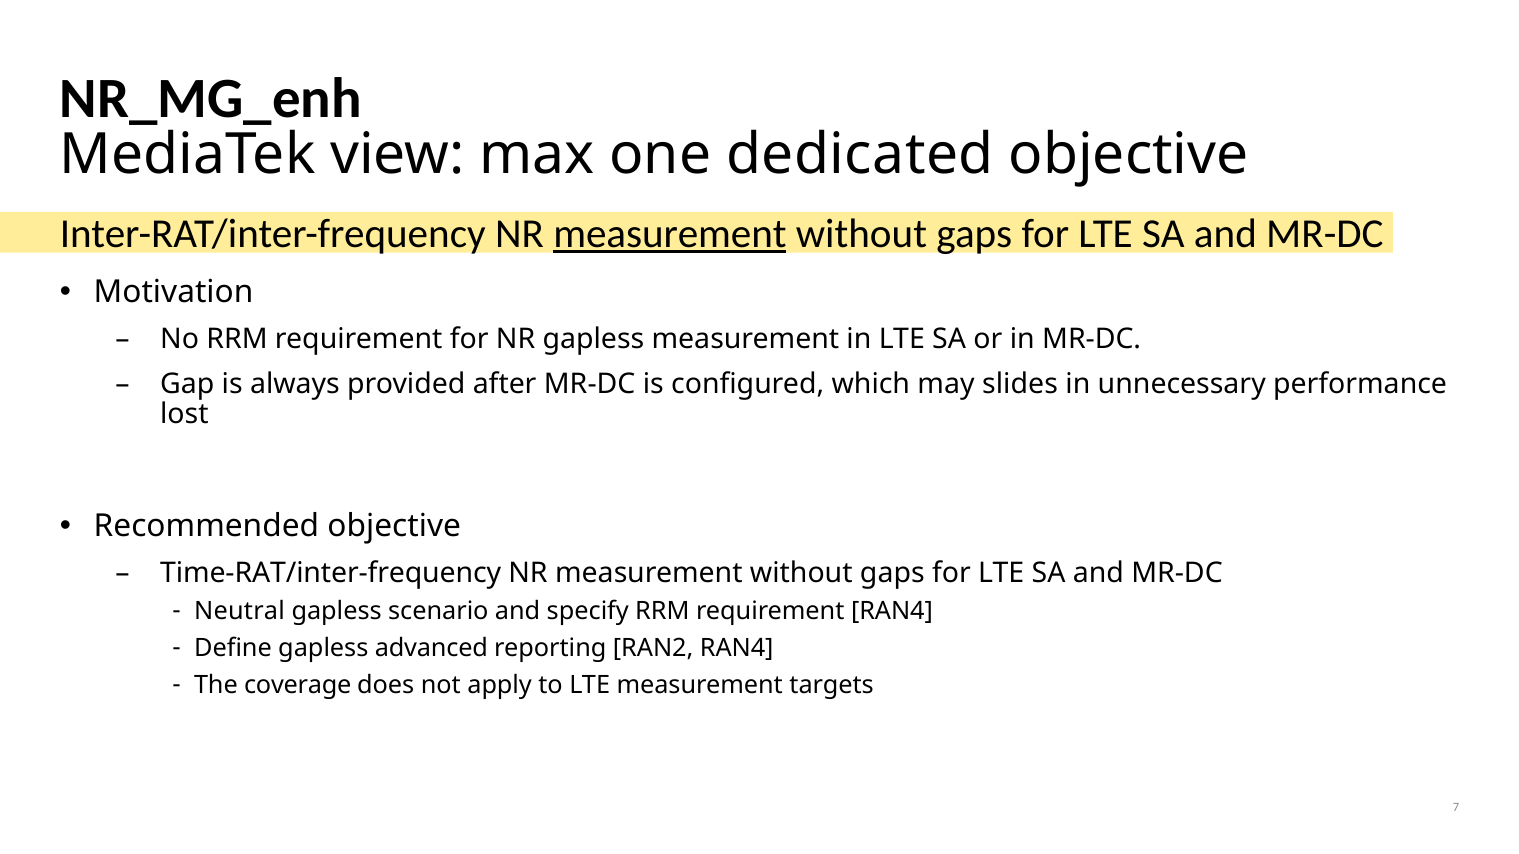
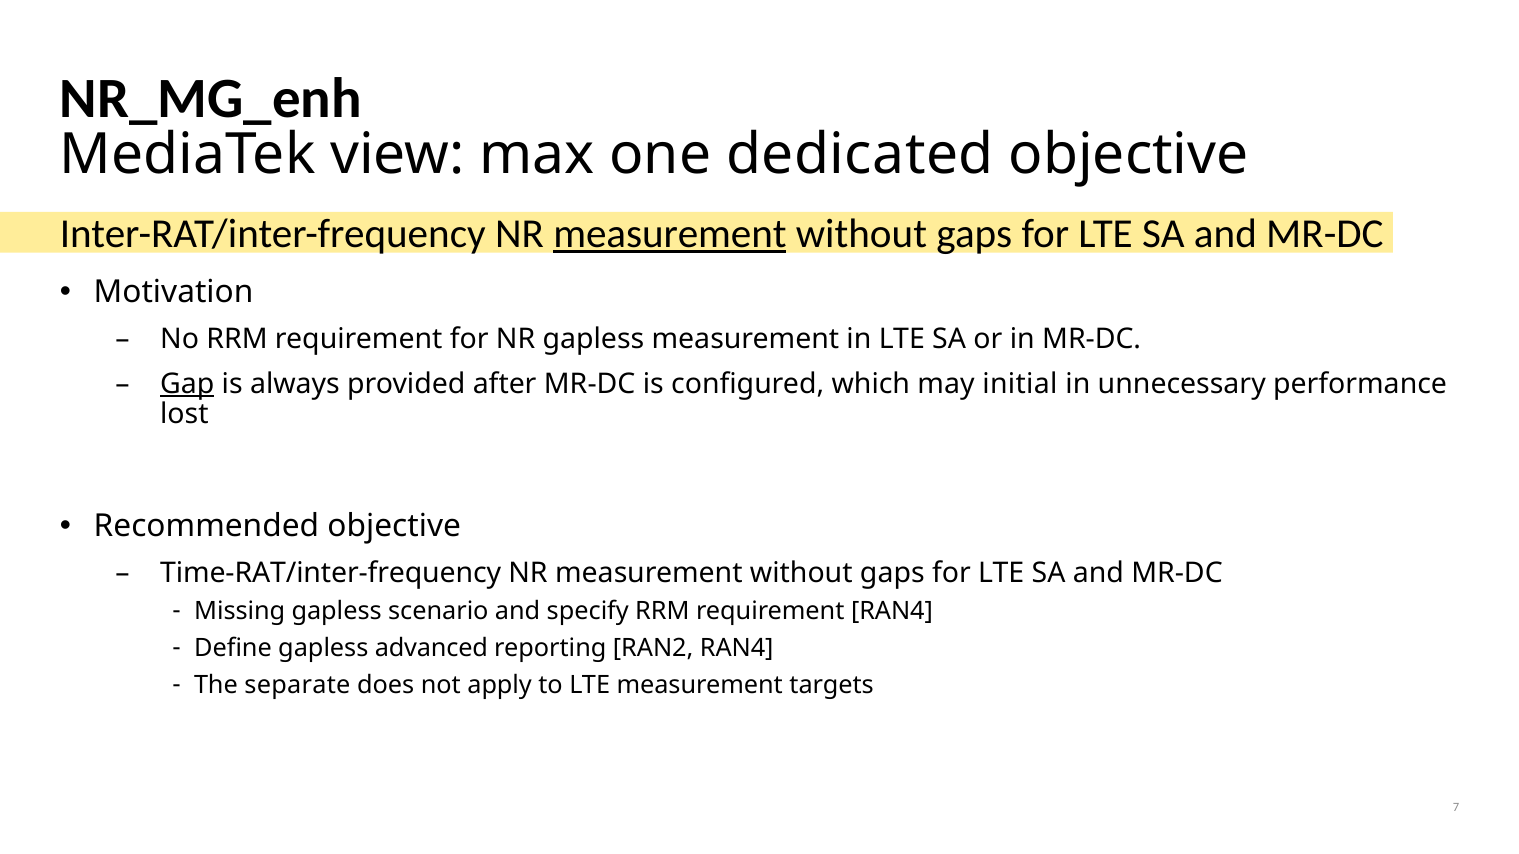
Gap underline: none -> present
slides: slides -> initial
Neutral: Neutral -> Missing
coverage: coverage -> separate
